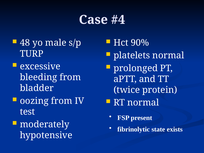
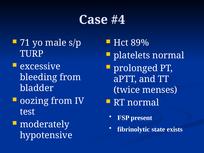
48: 48 -> 71
90%: 90% -> 89%
protein: protein -> menses
